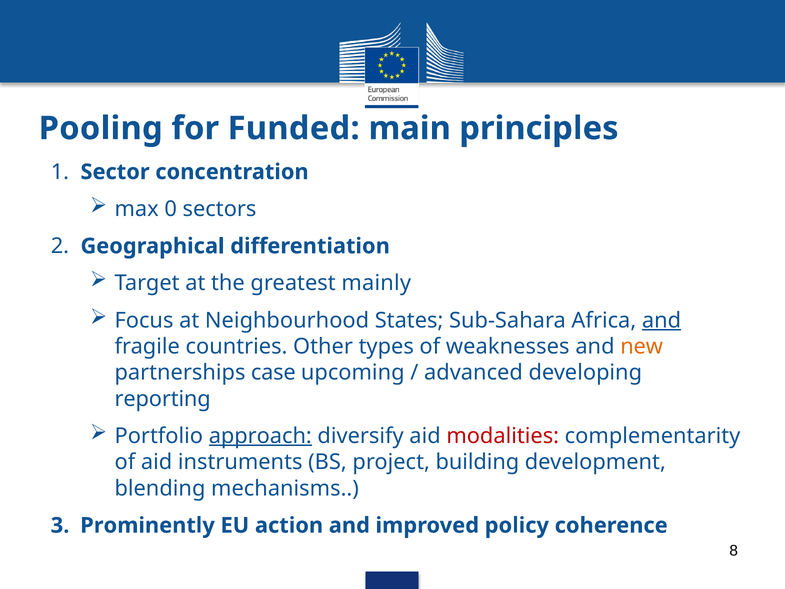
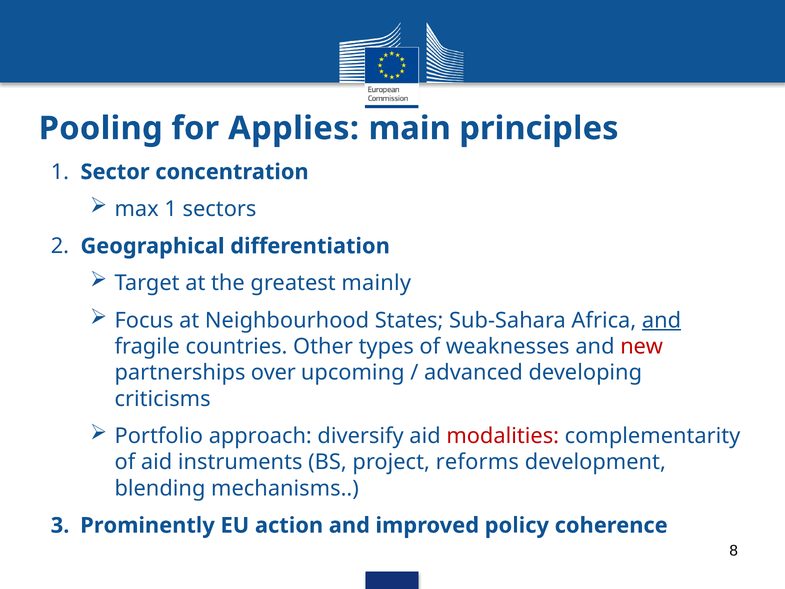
Funded: Funded -> Applies
max 0: 0 -> 1
new colour: orange -> red
case: case -> over
reporting: reporting -> criticisms
approach underline: present -> none
building: building -> reforms
